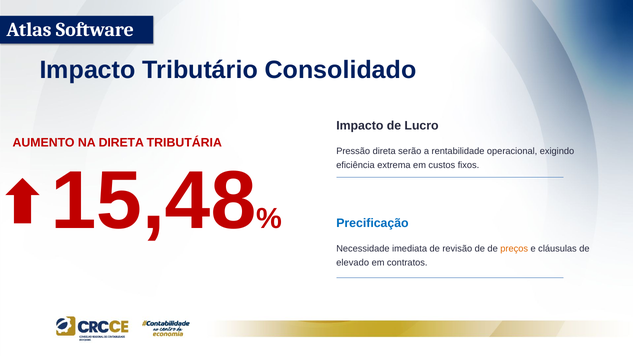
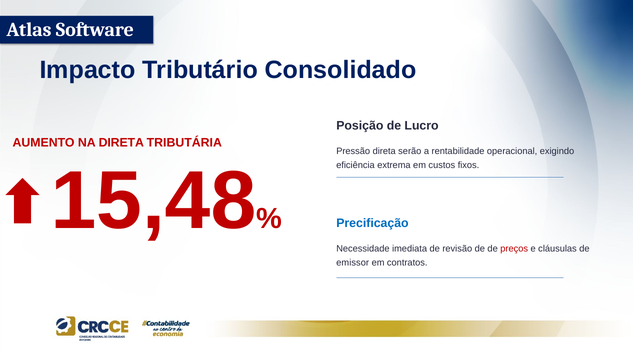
Impacto at (360, 126): Impacto -> Posição
preços colour: orange -> red
elevado: elevado -> emissor
